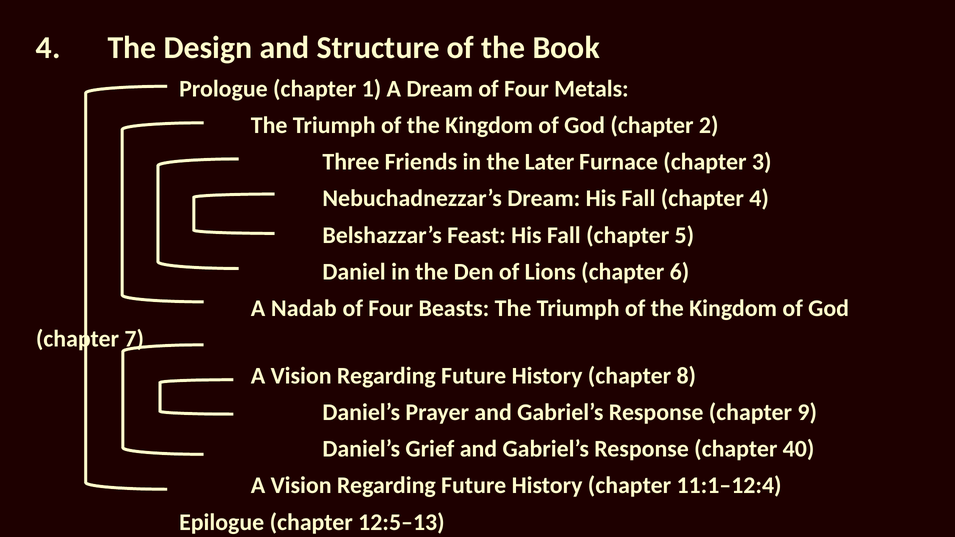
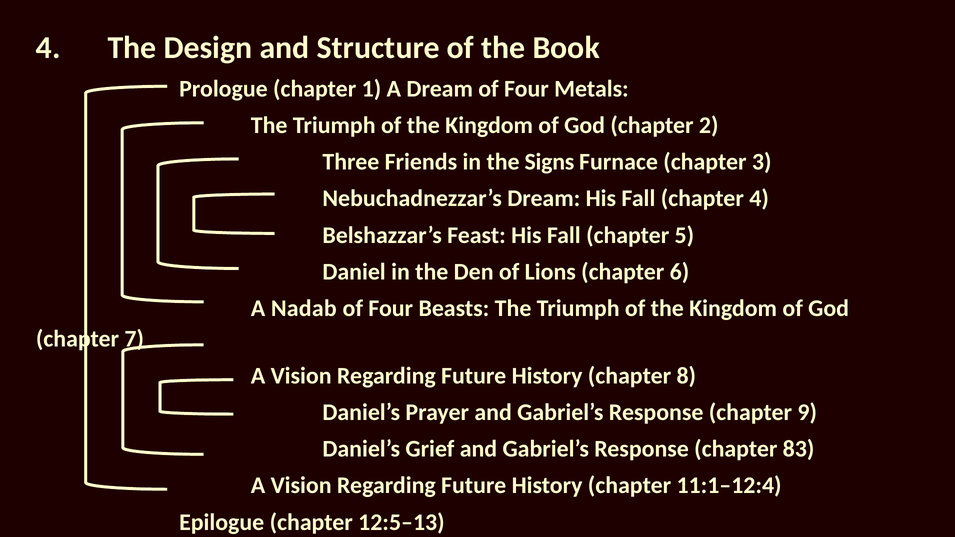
Later: Later -> Signs
40: 40 -> 83
